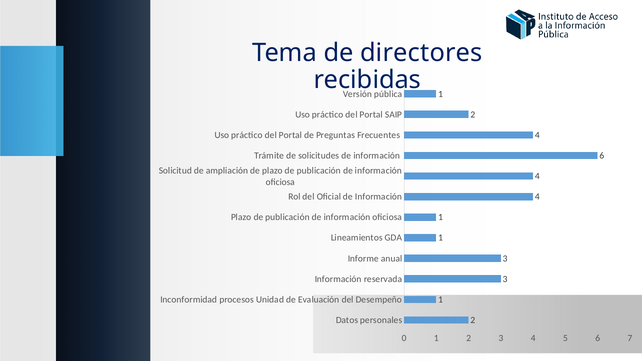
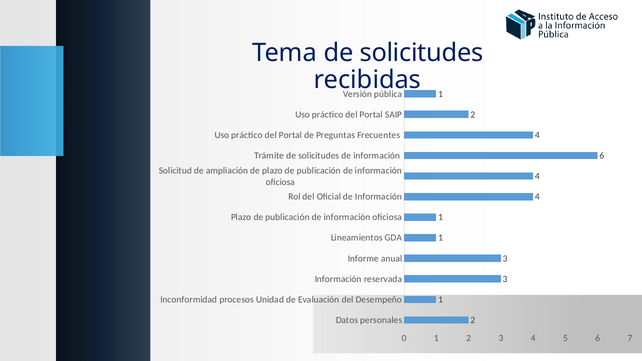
Tema de directores: directores -> solicitudes
